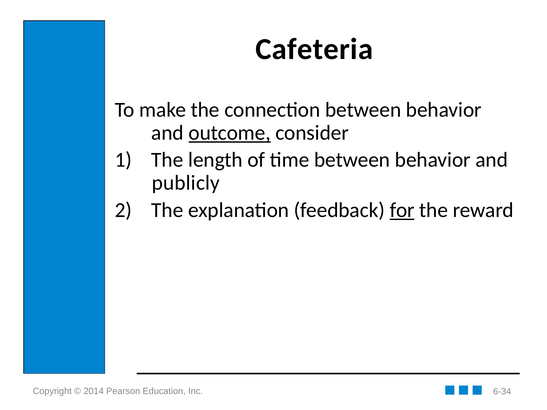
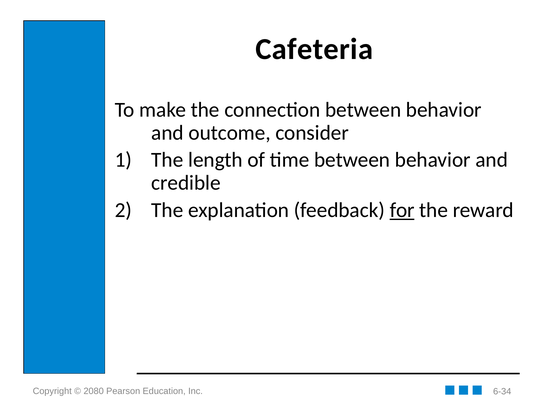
outcome underline: present -> none
publicly: publicly -> credible
2014: 2014 -> 2080
